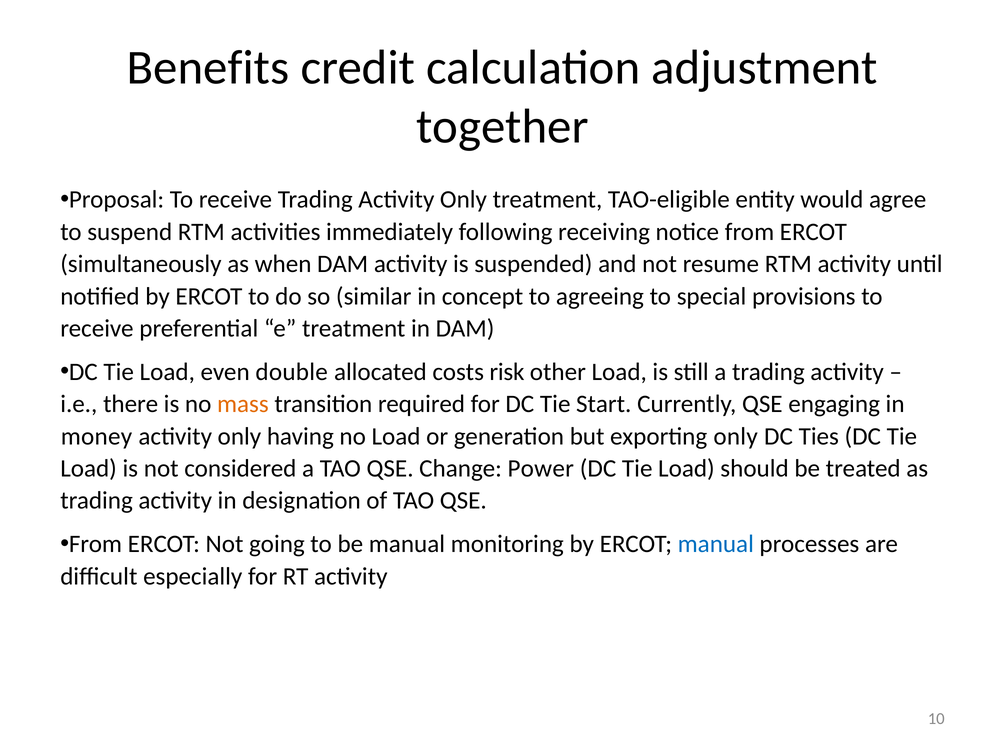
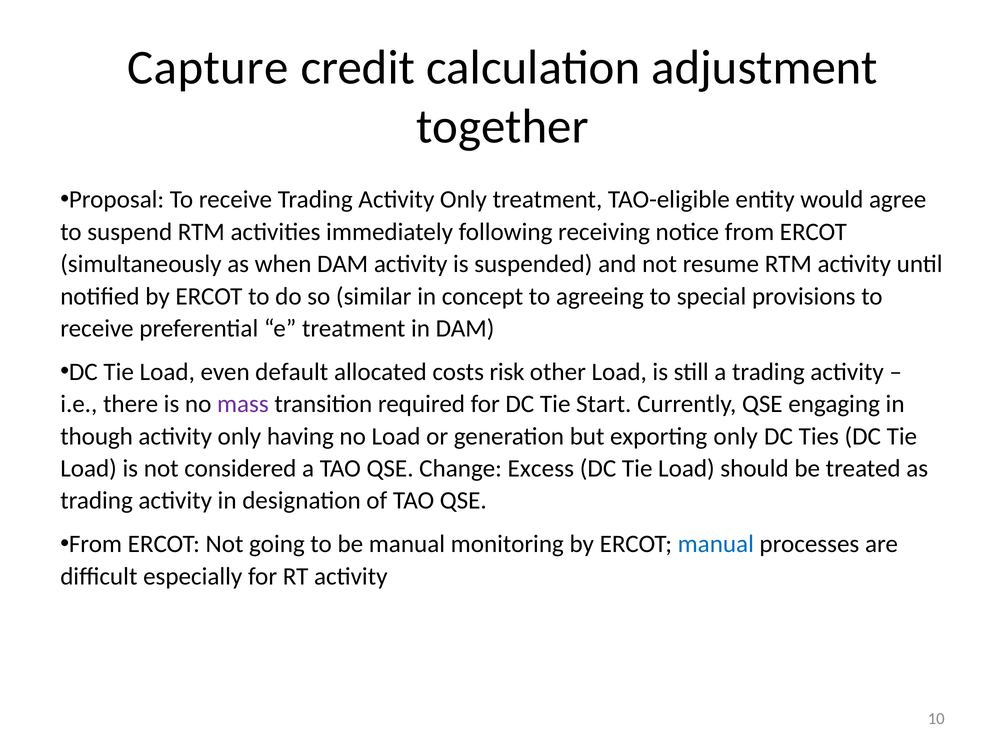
Benefits: Benefits -> Capture
double: double -> default
mass colour: orange -> purple
money: money -> though
Power: Power -> Excess
